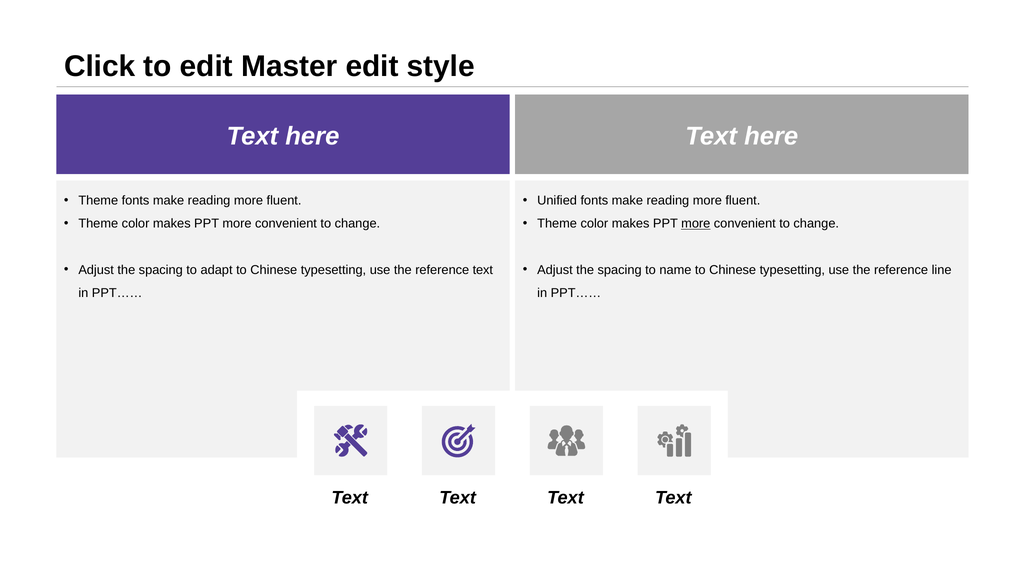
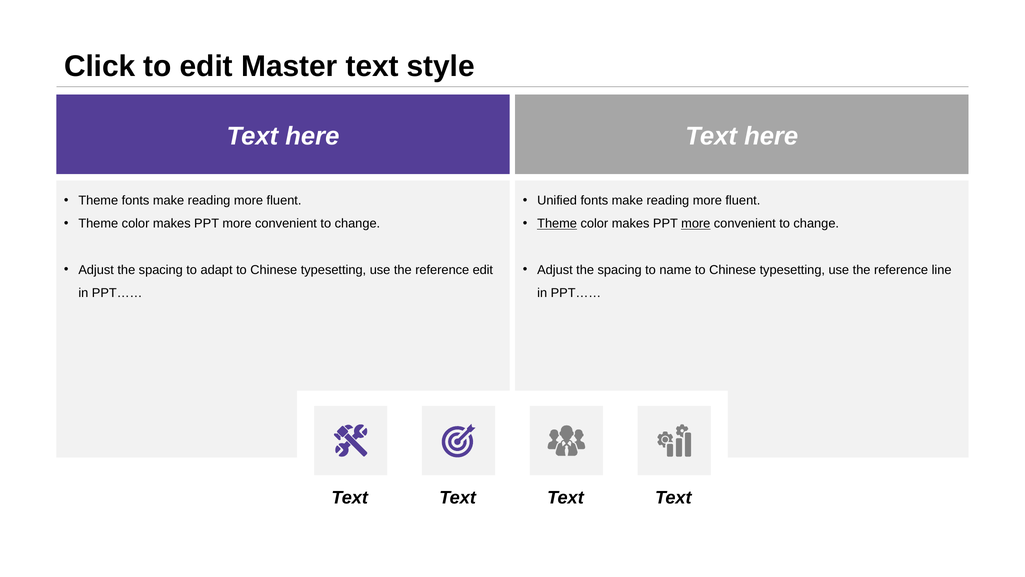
Master edit: edit -> text
Theme at (557, 224) underline: none -> present
reference text: text -> edit
